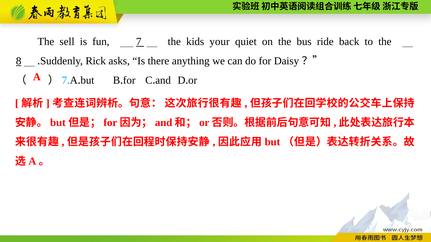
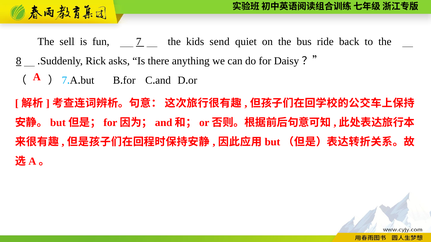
your: your -> send
